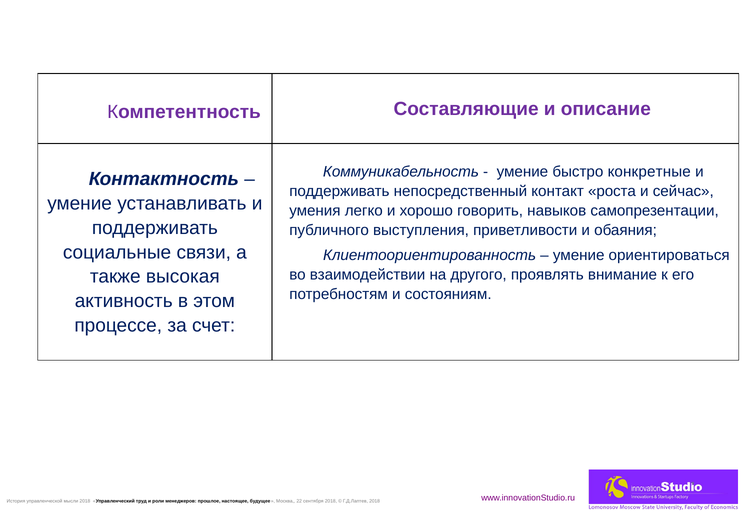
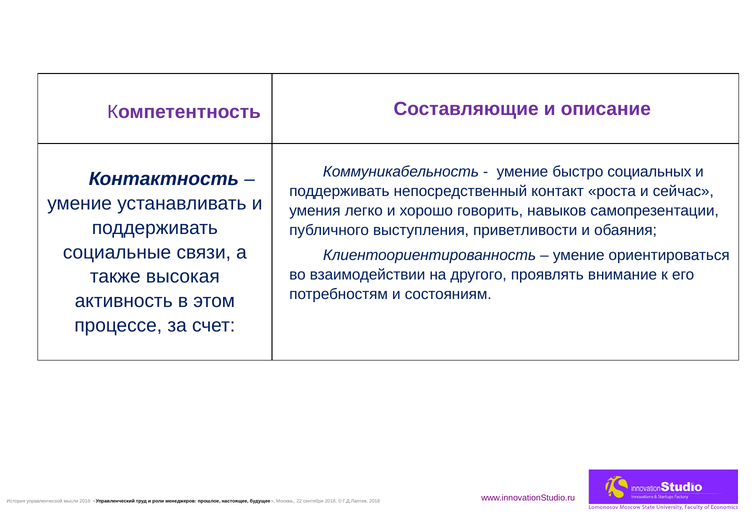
конкретные: конкретные -> социальных
